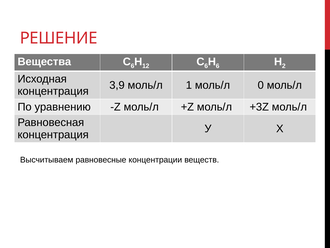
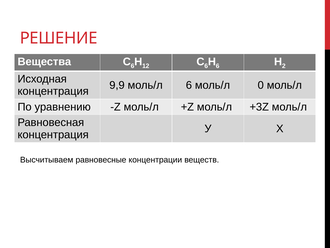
3,9: 3,9 -> 9,9
моль/л 1: 1 -> 6
